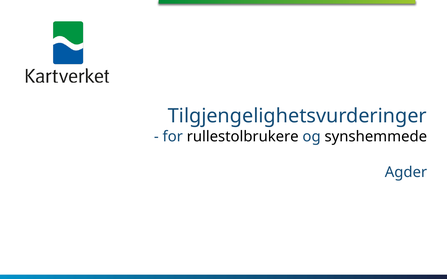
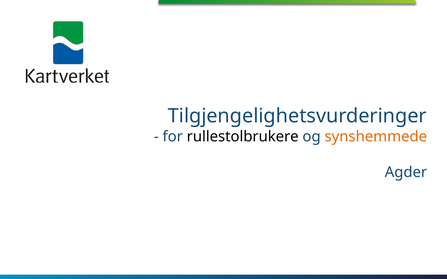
synshemmede colour: black -> orange
